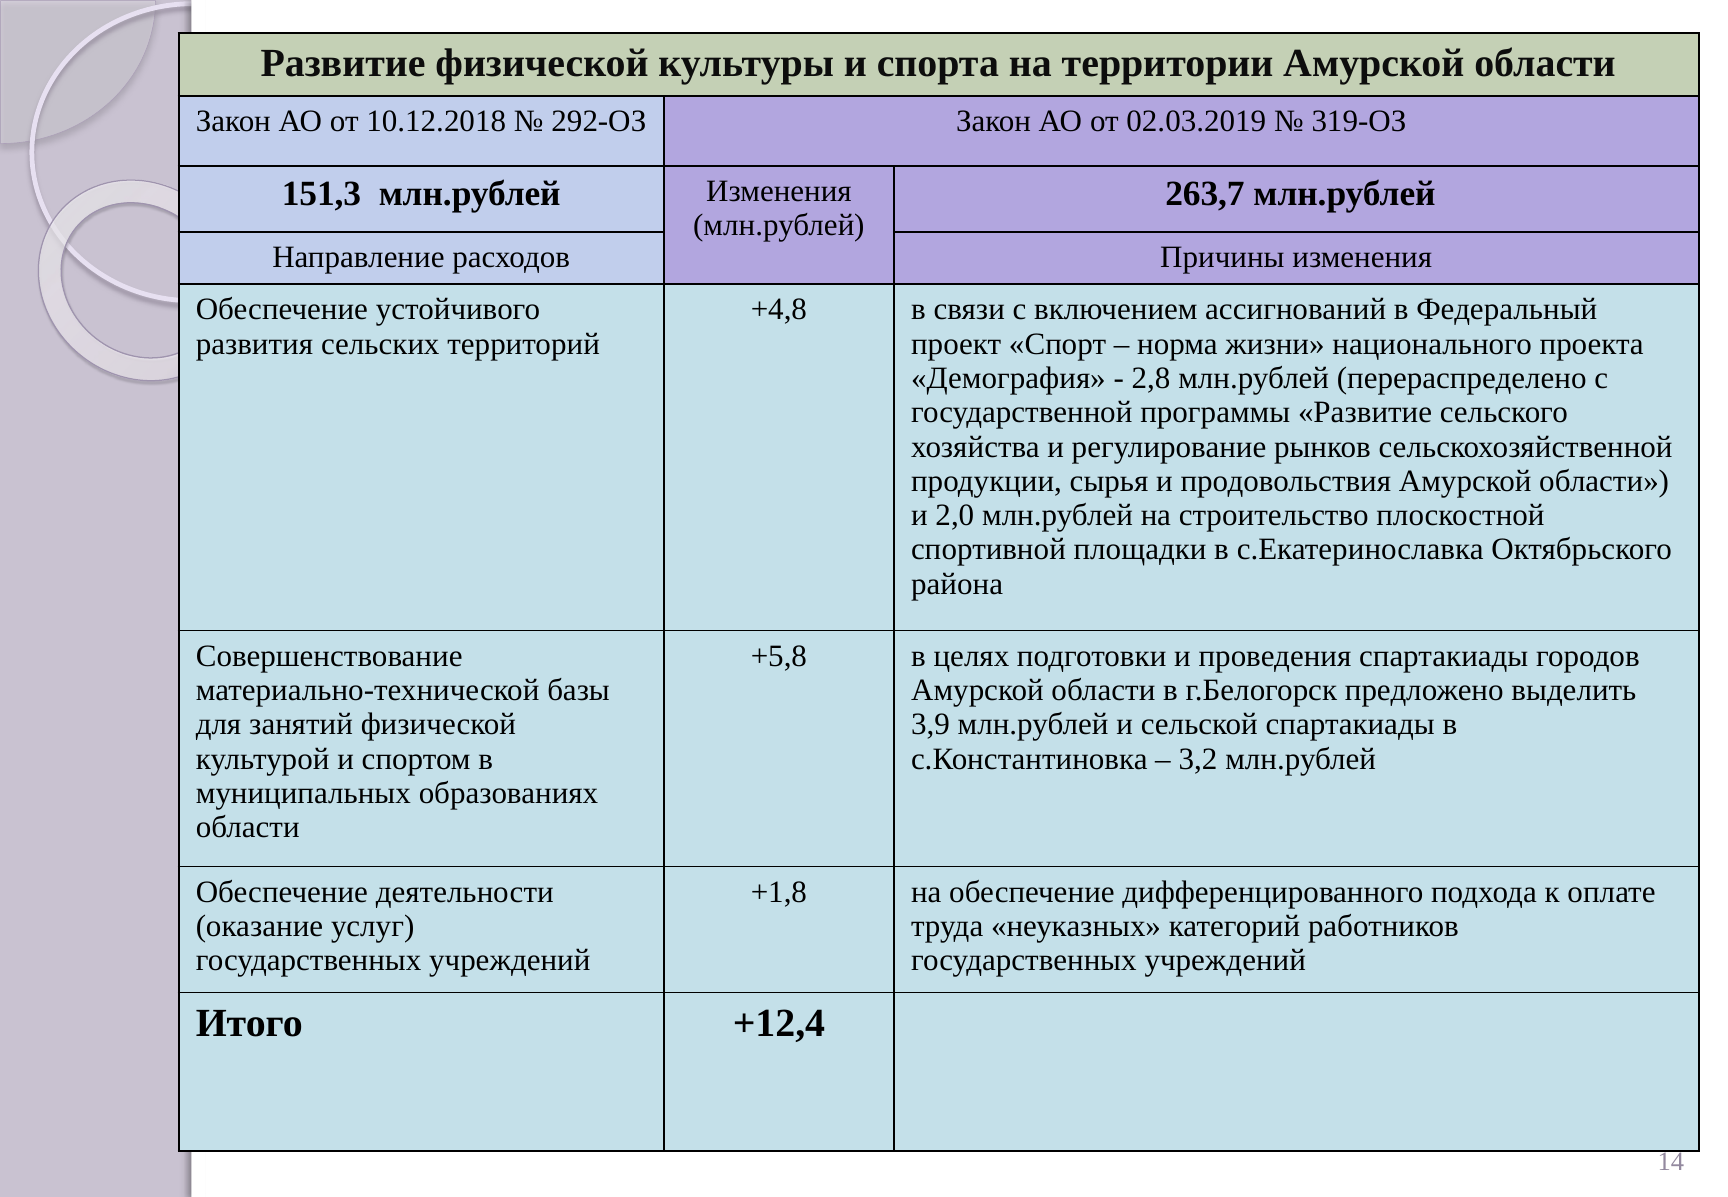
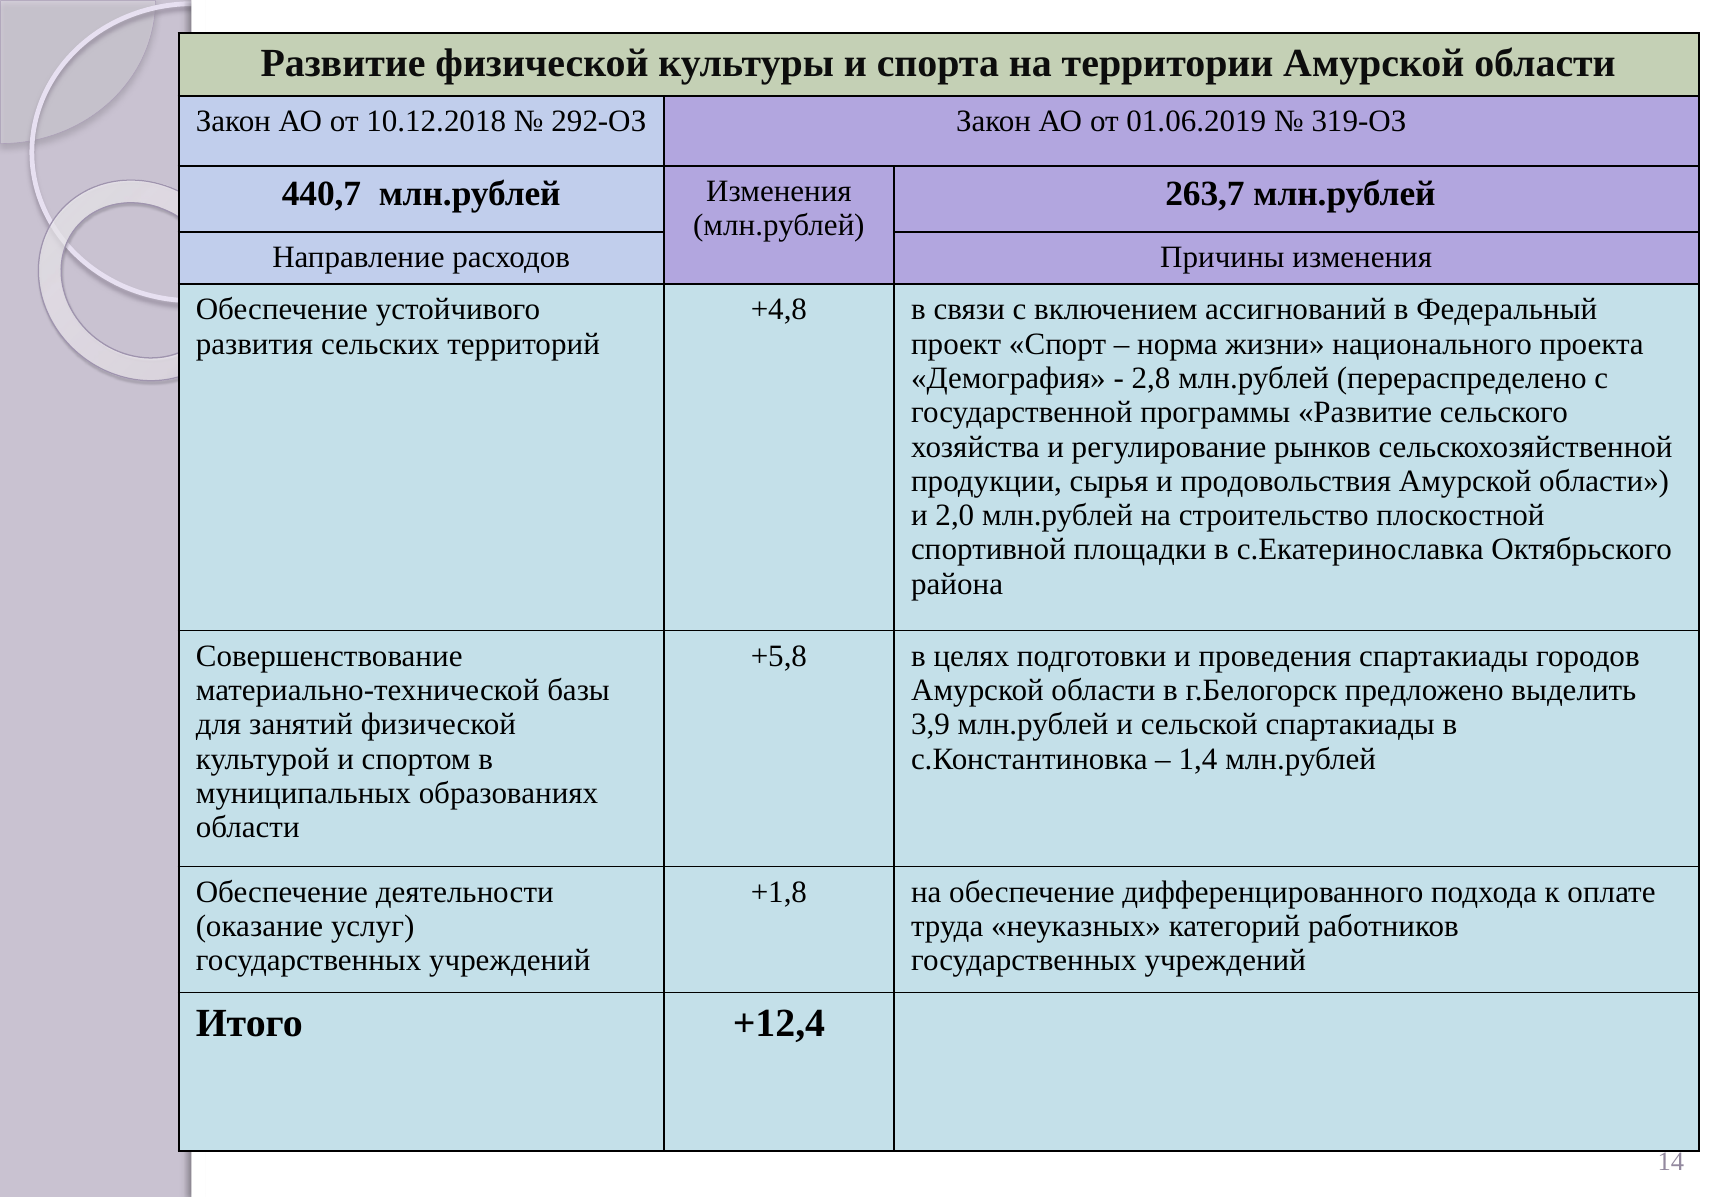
02.03.2019: 02.03.2019 -> 01.06.2019
151,3: 151,3 -> 440,7
3,2: 3,2 -> 1,4
